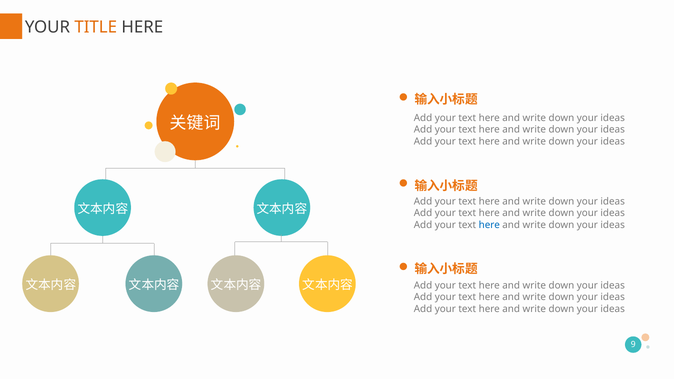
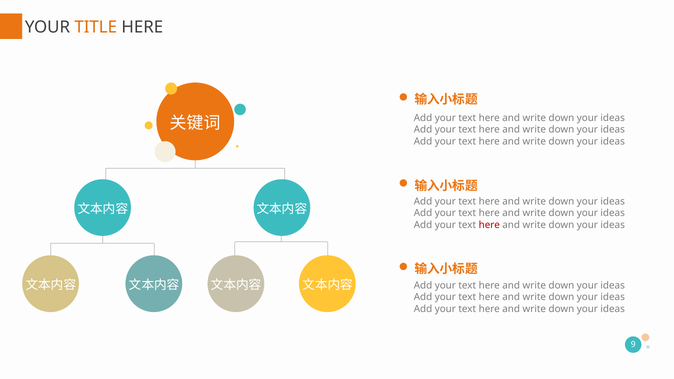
here at (489, 225) colour: blue -> red
